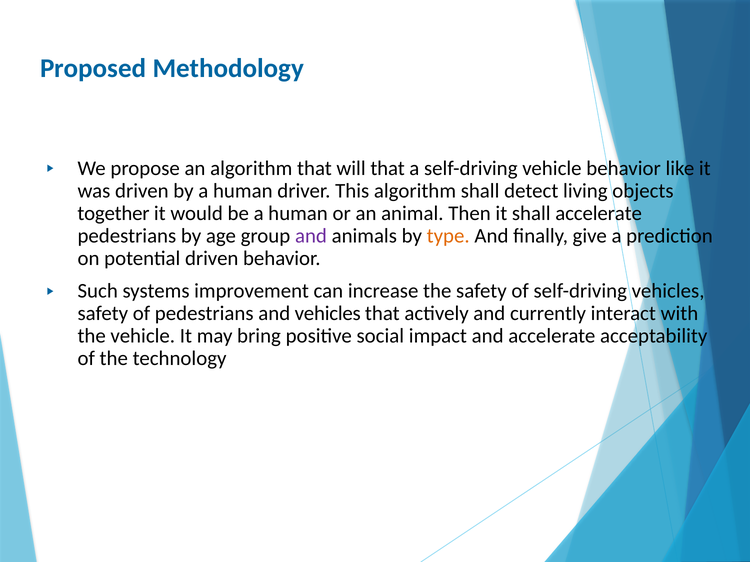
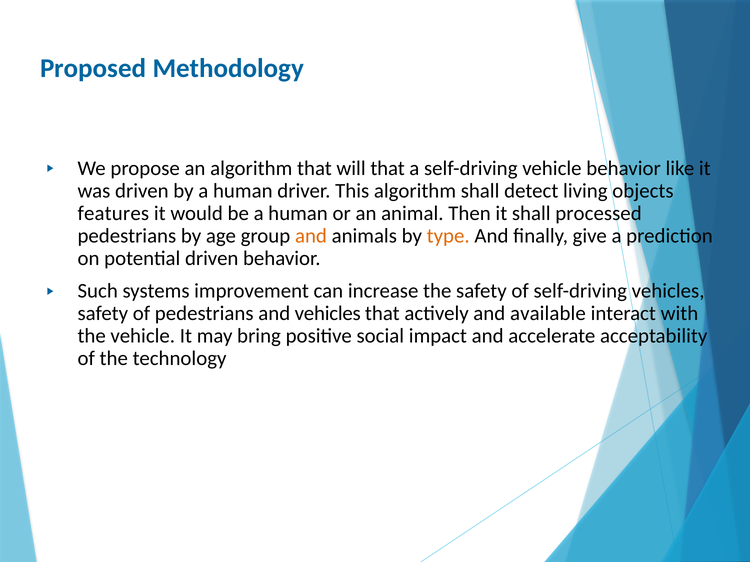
together: together -> features
shall accelerate: accelerate -> processed
and at (311, 236) colour: purple -> orange
currently: currently -> available
